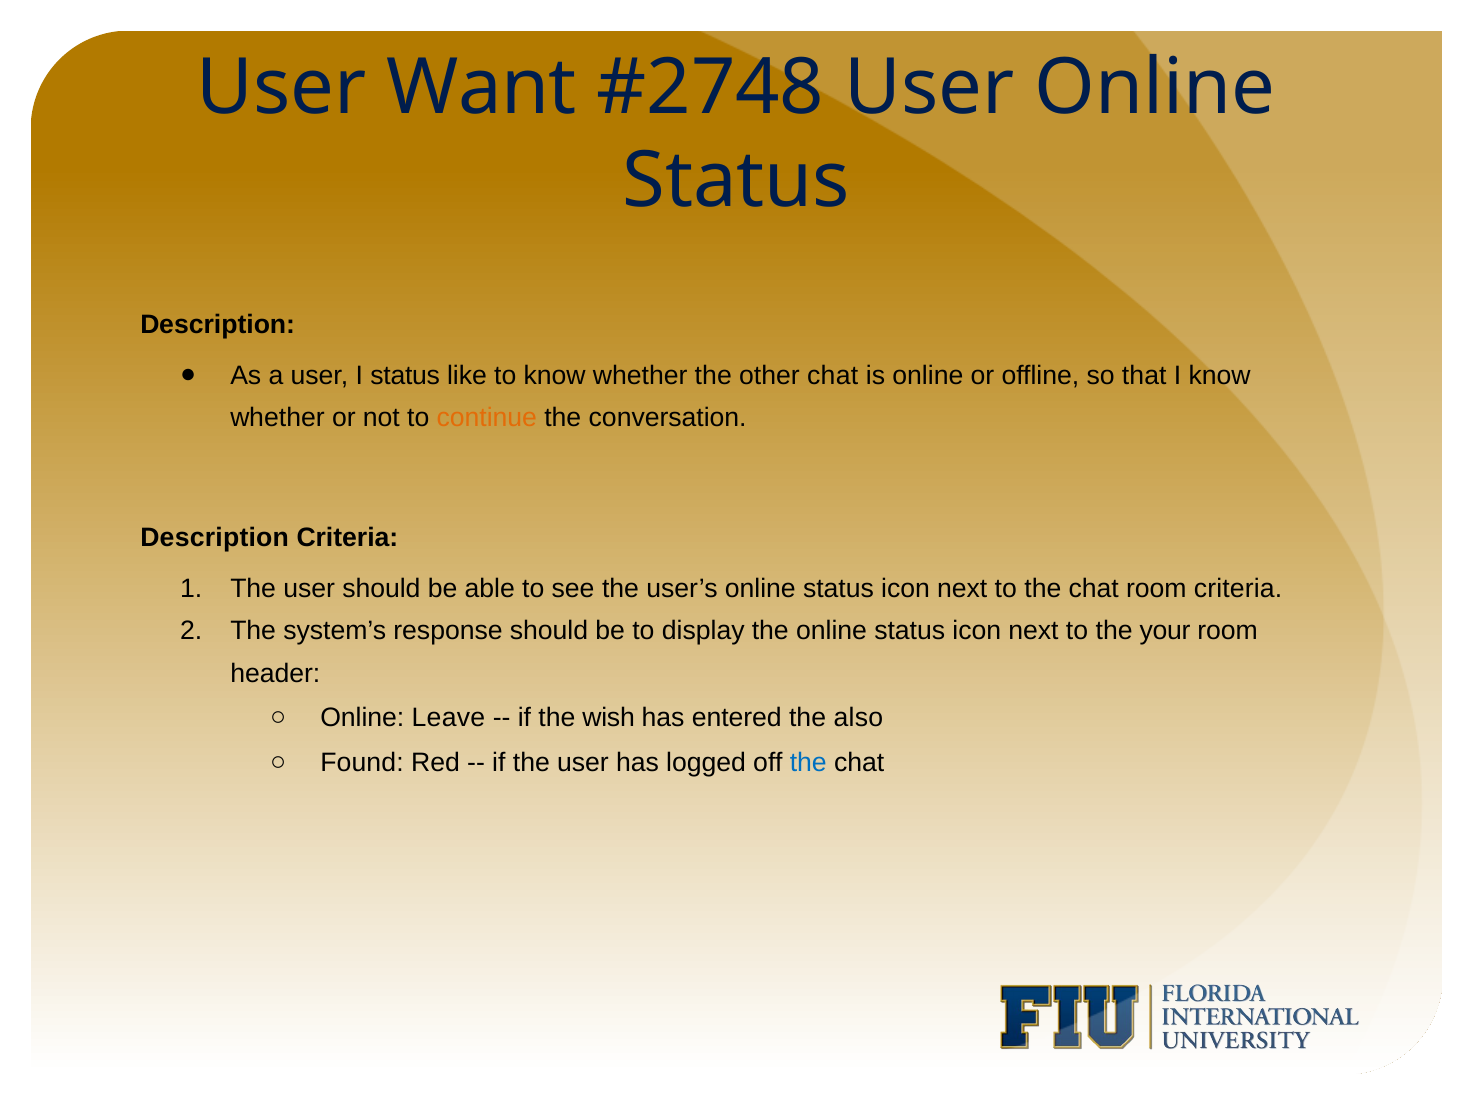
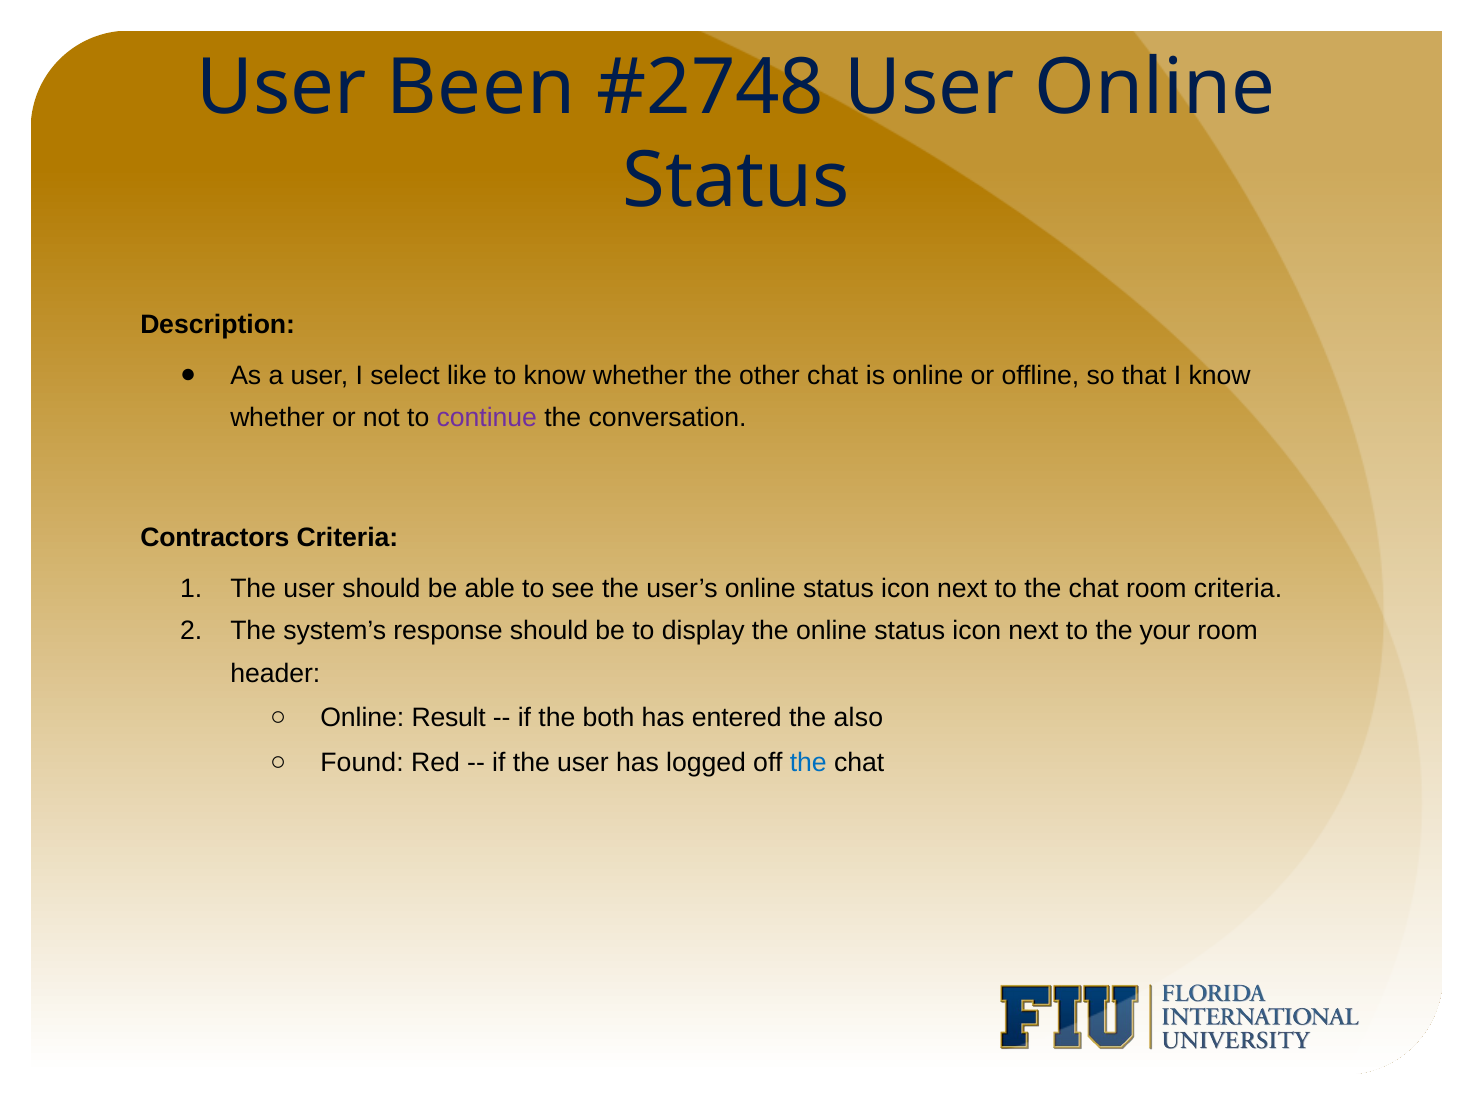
Want: Want -> Been
I status: status -> select
continue colour: orange -> purple
Description at (215, 538): Description -> Contractors
Leave: Leave -> Result
wish: wish -> both
